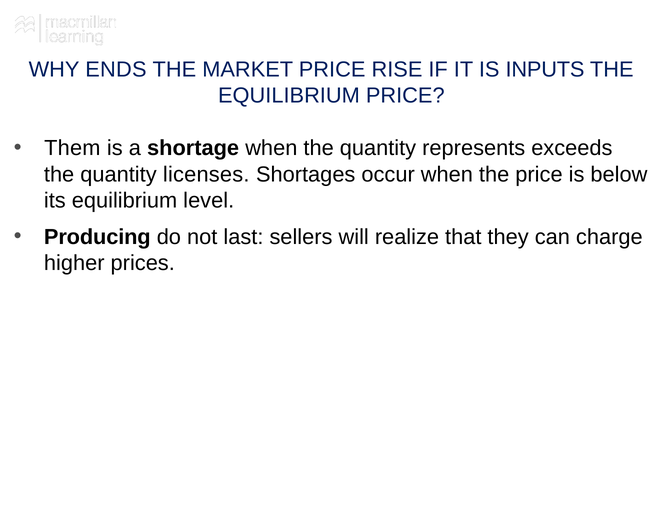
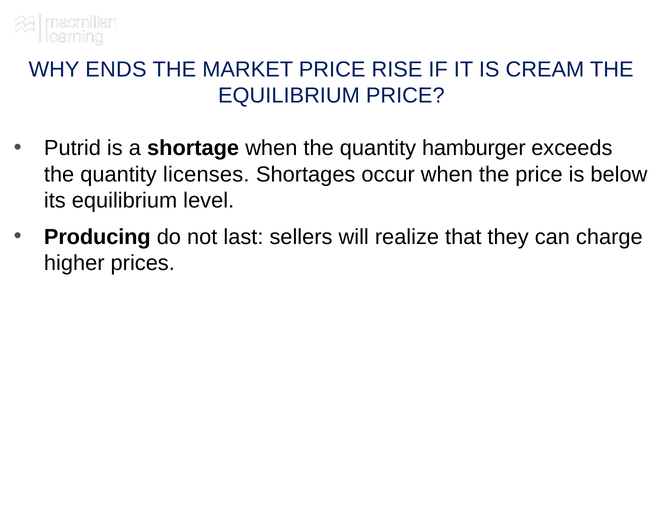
INPUTS: INPUTS -> CREAM
Them: Them -> Putrid
represents: represents -> hamburger
